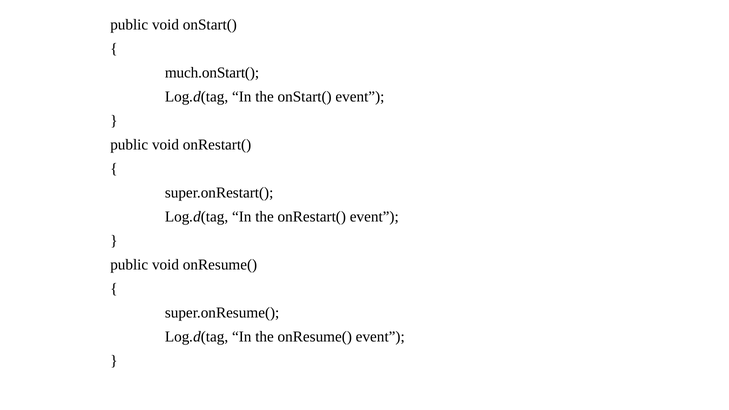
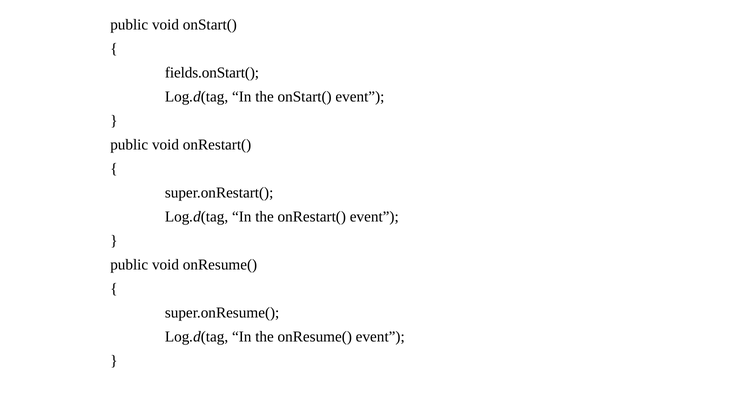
much.onStart(: much.onStart( -> fields.onStart(
